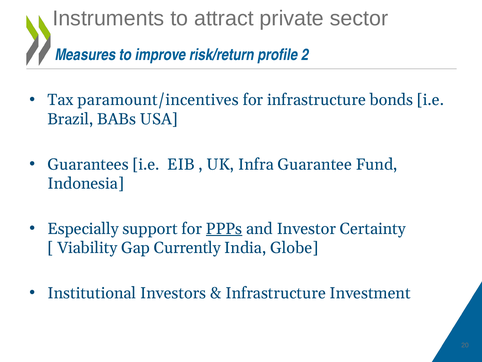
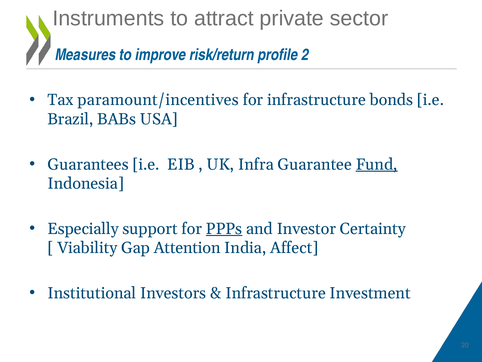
Fund underline: none -> present
Currently: Currently -> Attention
Globe: Globe -> Affect
